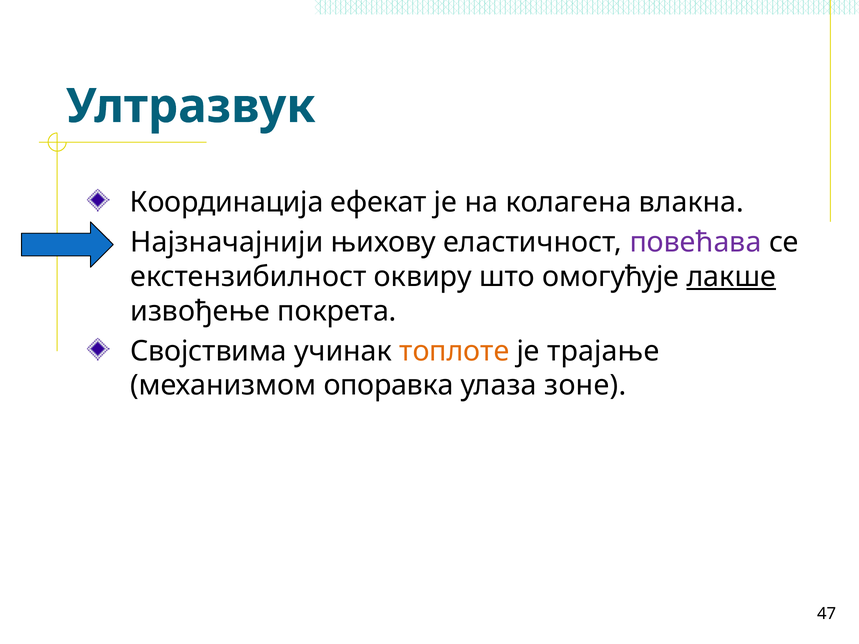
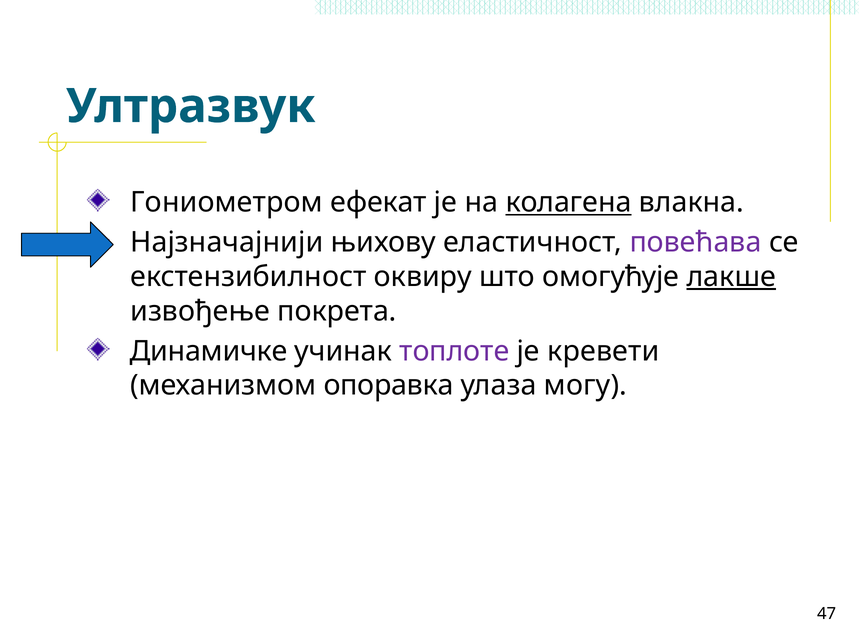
Координација: Координација -> Гониометром
колагена underline: none -> present
Својствима: Својствима -> Динамичке
топлоте colour: orange -> purple
трајање: трајање -> кревети
зоне: зоне -> могу
